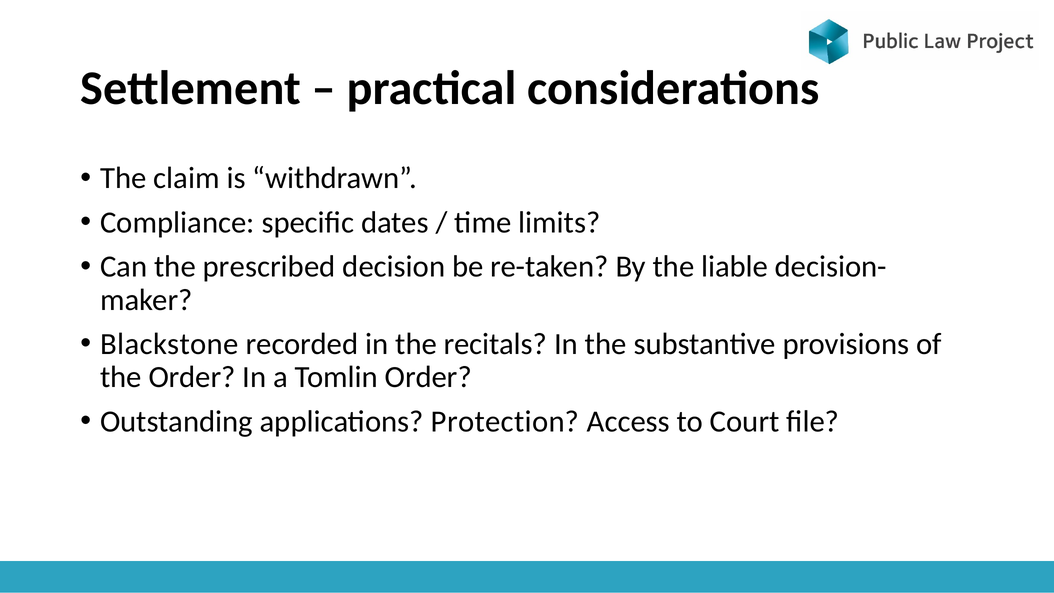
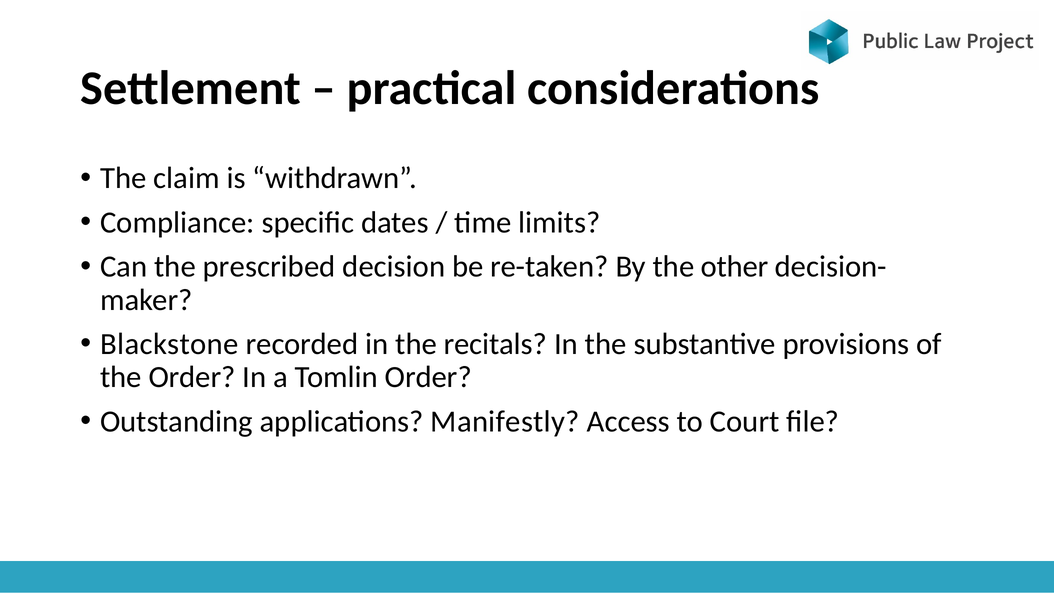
liable: liable -> other
Protection: Protection -> Manifestly
